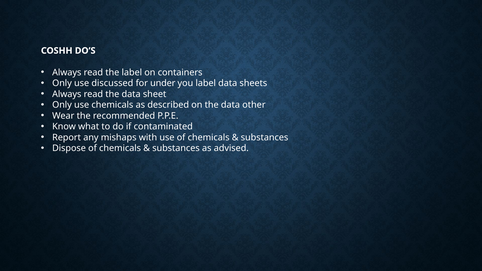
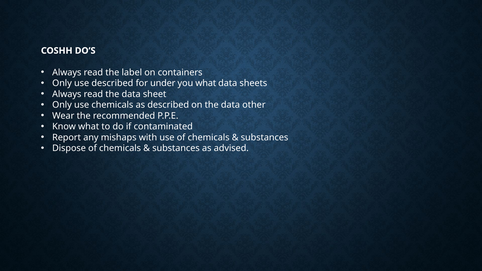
use discussed: discussed -> described
you label: label -> what
